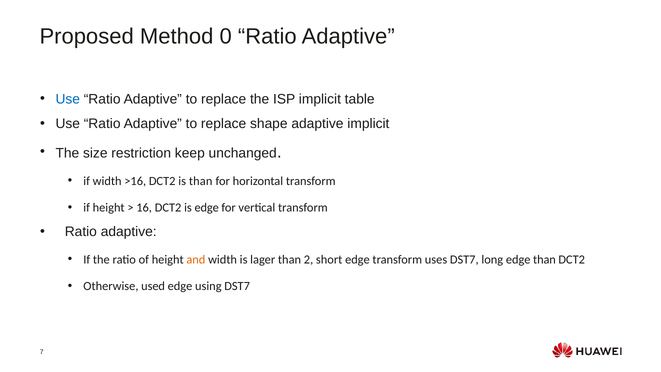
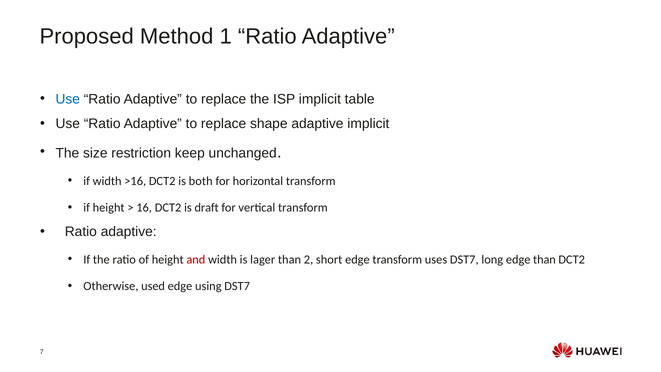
0: 0 -> 1
is than: than -> both
is edge: edge -> draft
and colour: orange -> red
